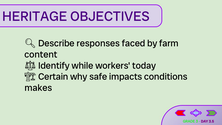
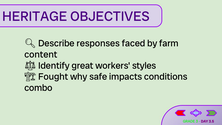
while: while -> great
today: today -> styles
Certain: Certain -> Fought
makes: makes -> combo
